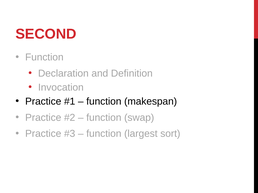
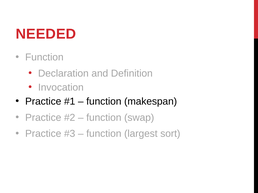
SECOND: SECOND -> NEEDED
